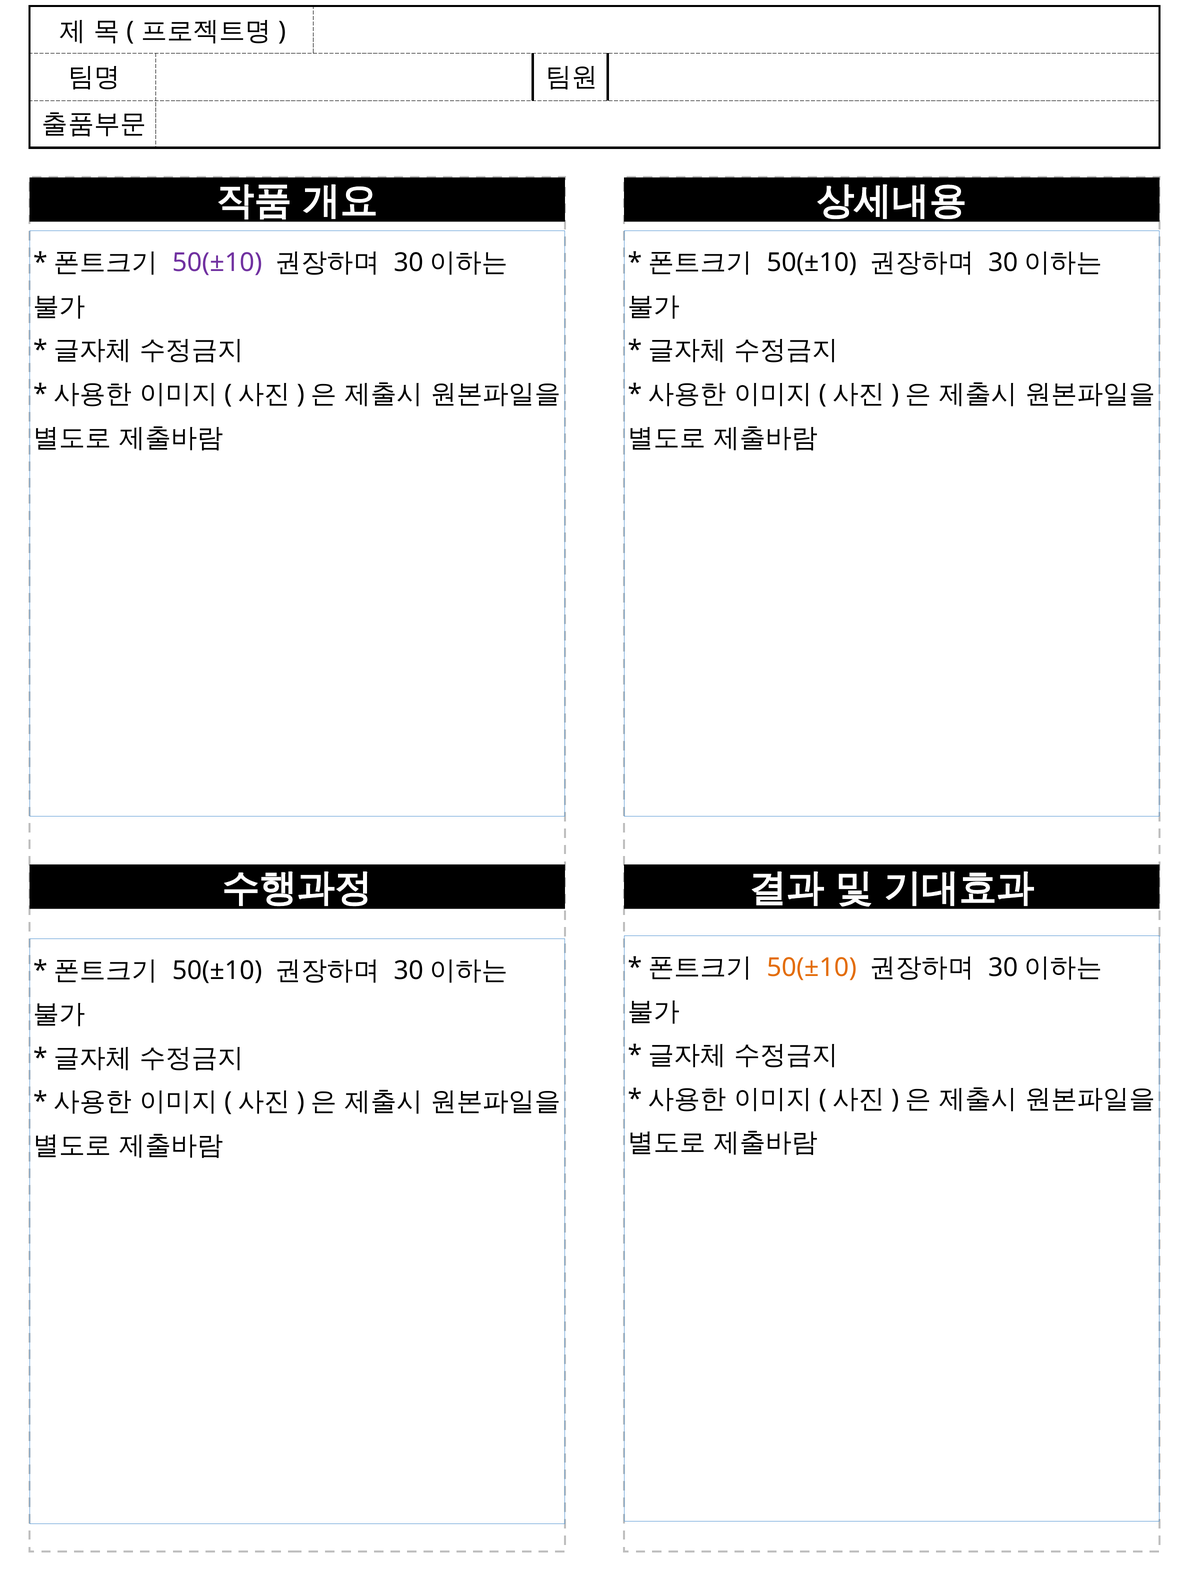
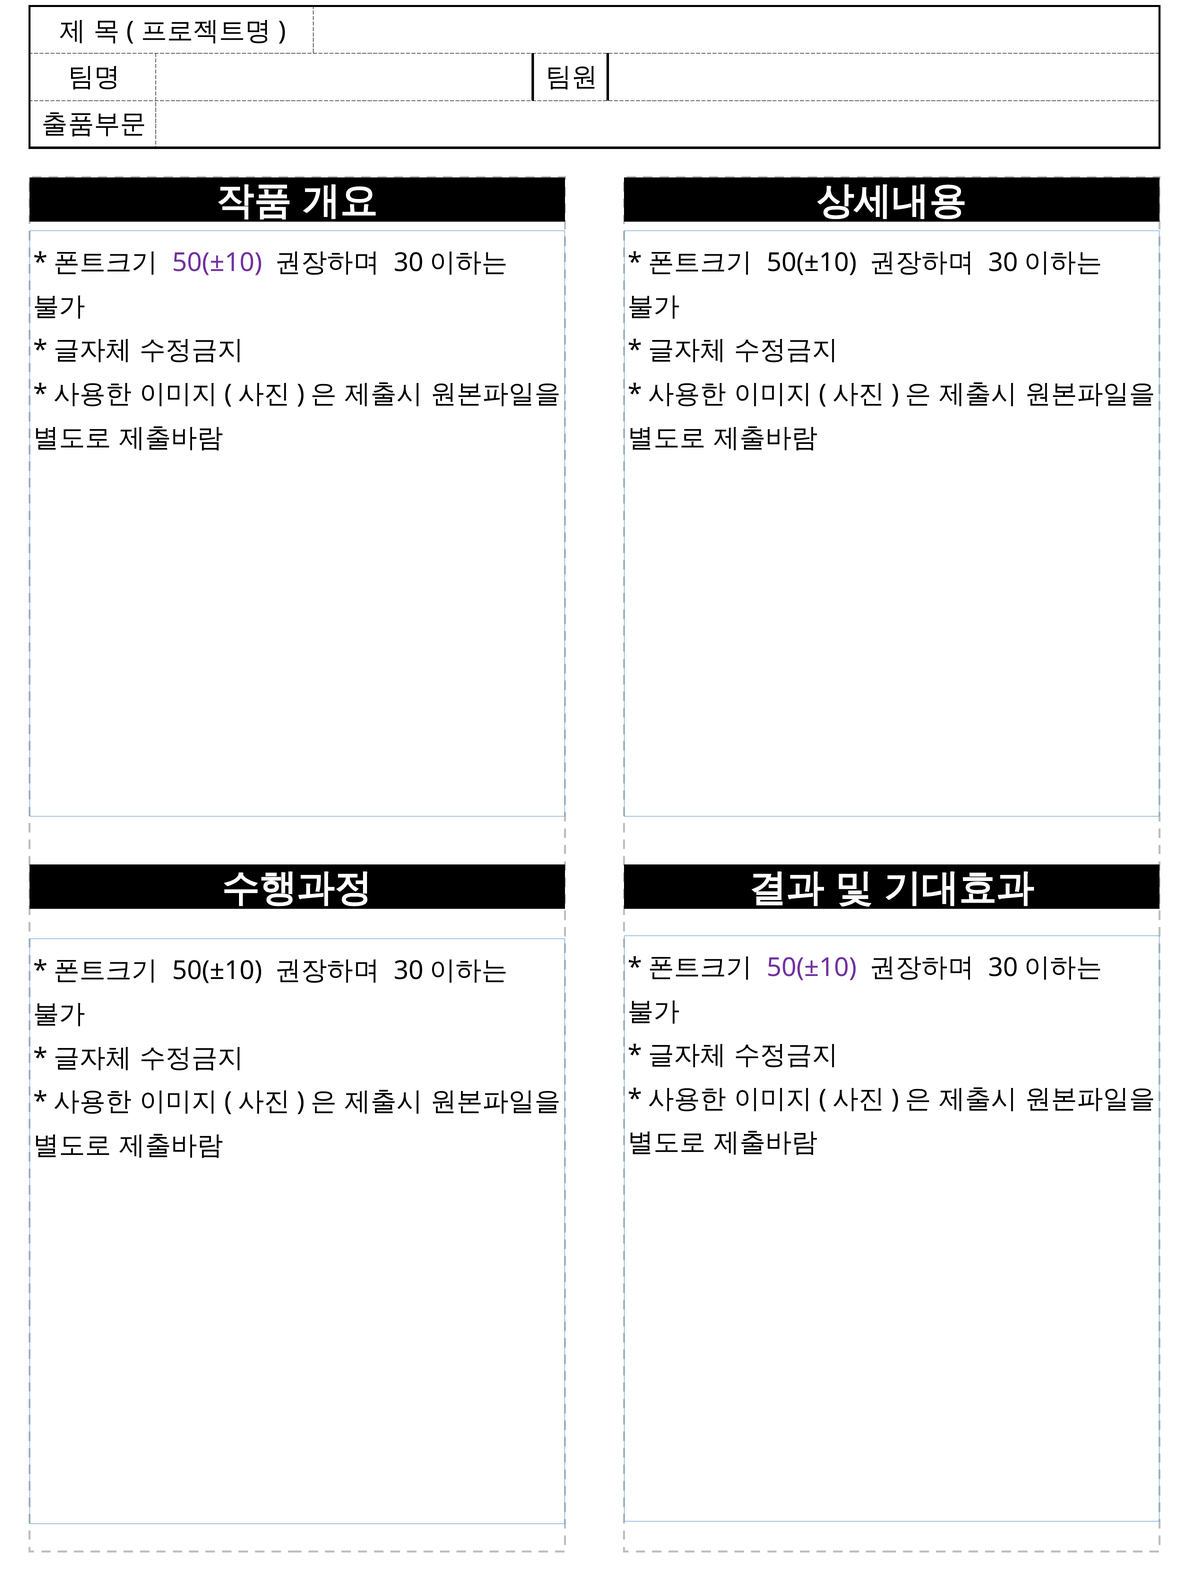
50(±10 at (812, 967) colour: orange -> purple
